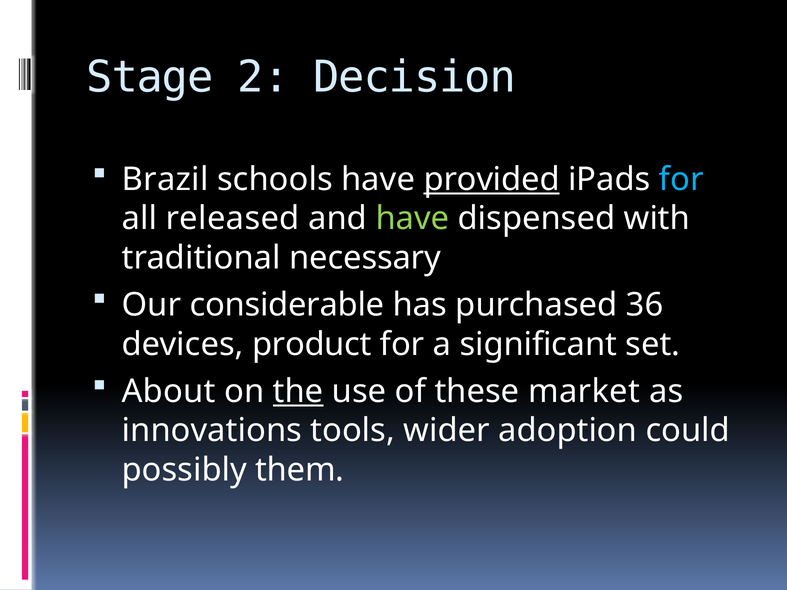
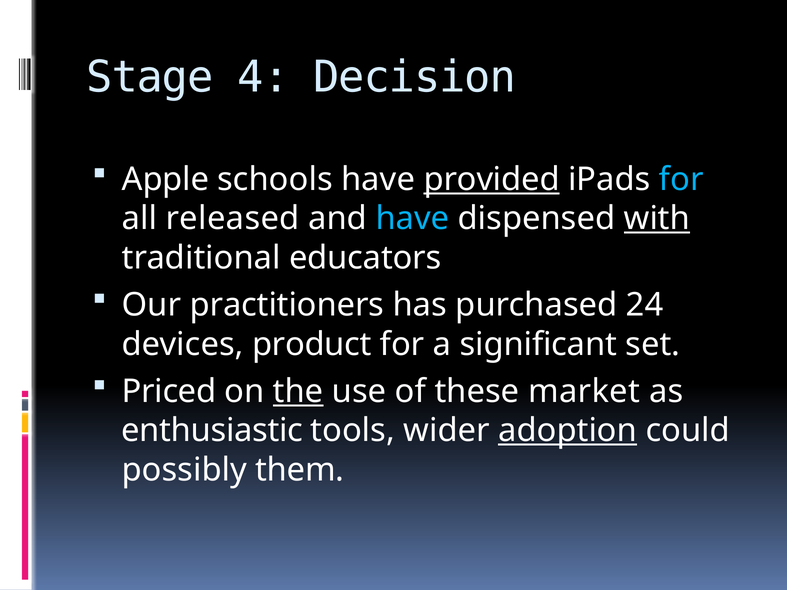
2: 2 -> 4
Brazil: Brazil -> Apple
have at (412, 219) colour: light green -> light blue
with underline: none -> present
necessary: necessary -> educators
considerable: considerable -> practitioners
36: 36 -> 24
About: About -> Priced
innovations: innovations -> enthusiastic
adoption underline: none -> present
